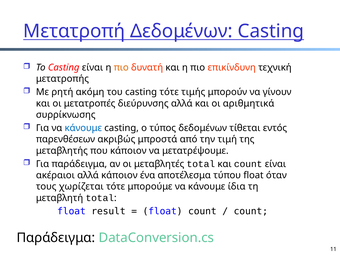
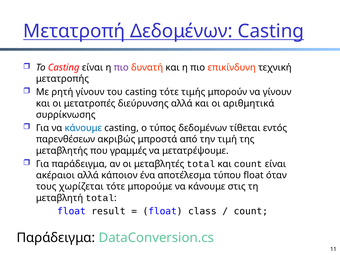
πιο at (121, 68) colour: orange -> purple
ρητή ακόμη: ακόμη -> γίνουν
που κάποιον: κάποιον -> γραμμές
ίδια: ίδια -> στις
float count: count -> class
